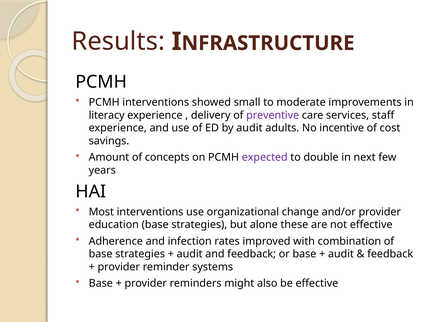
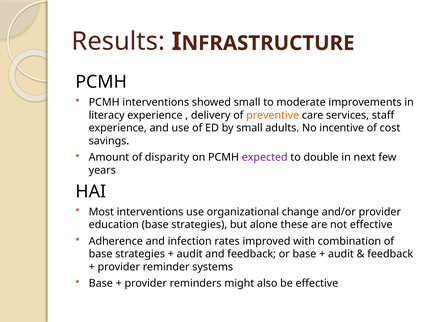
preventive colour: purple -> orange
by audit: audit -> small
concepts: concepts -> disparity
